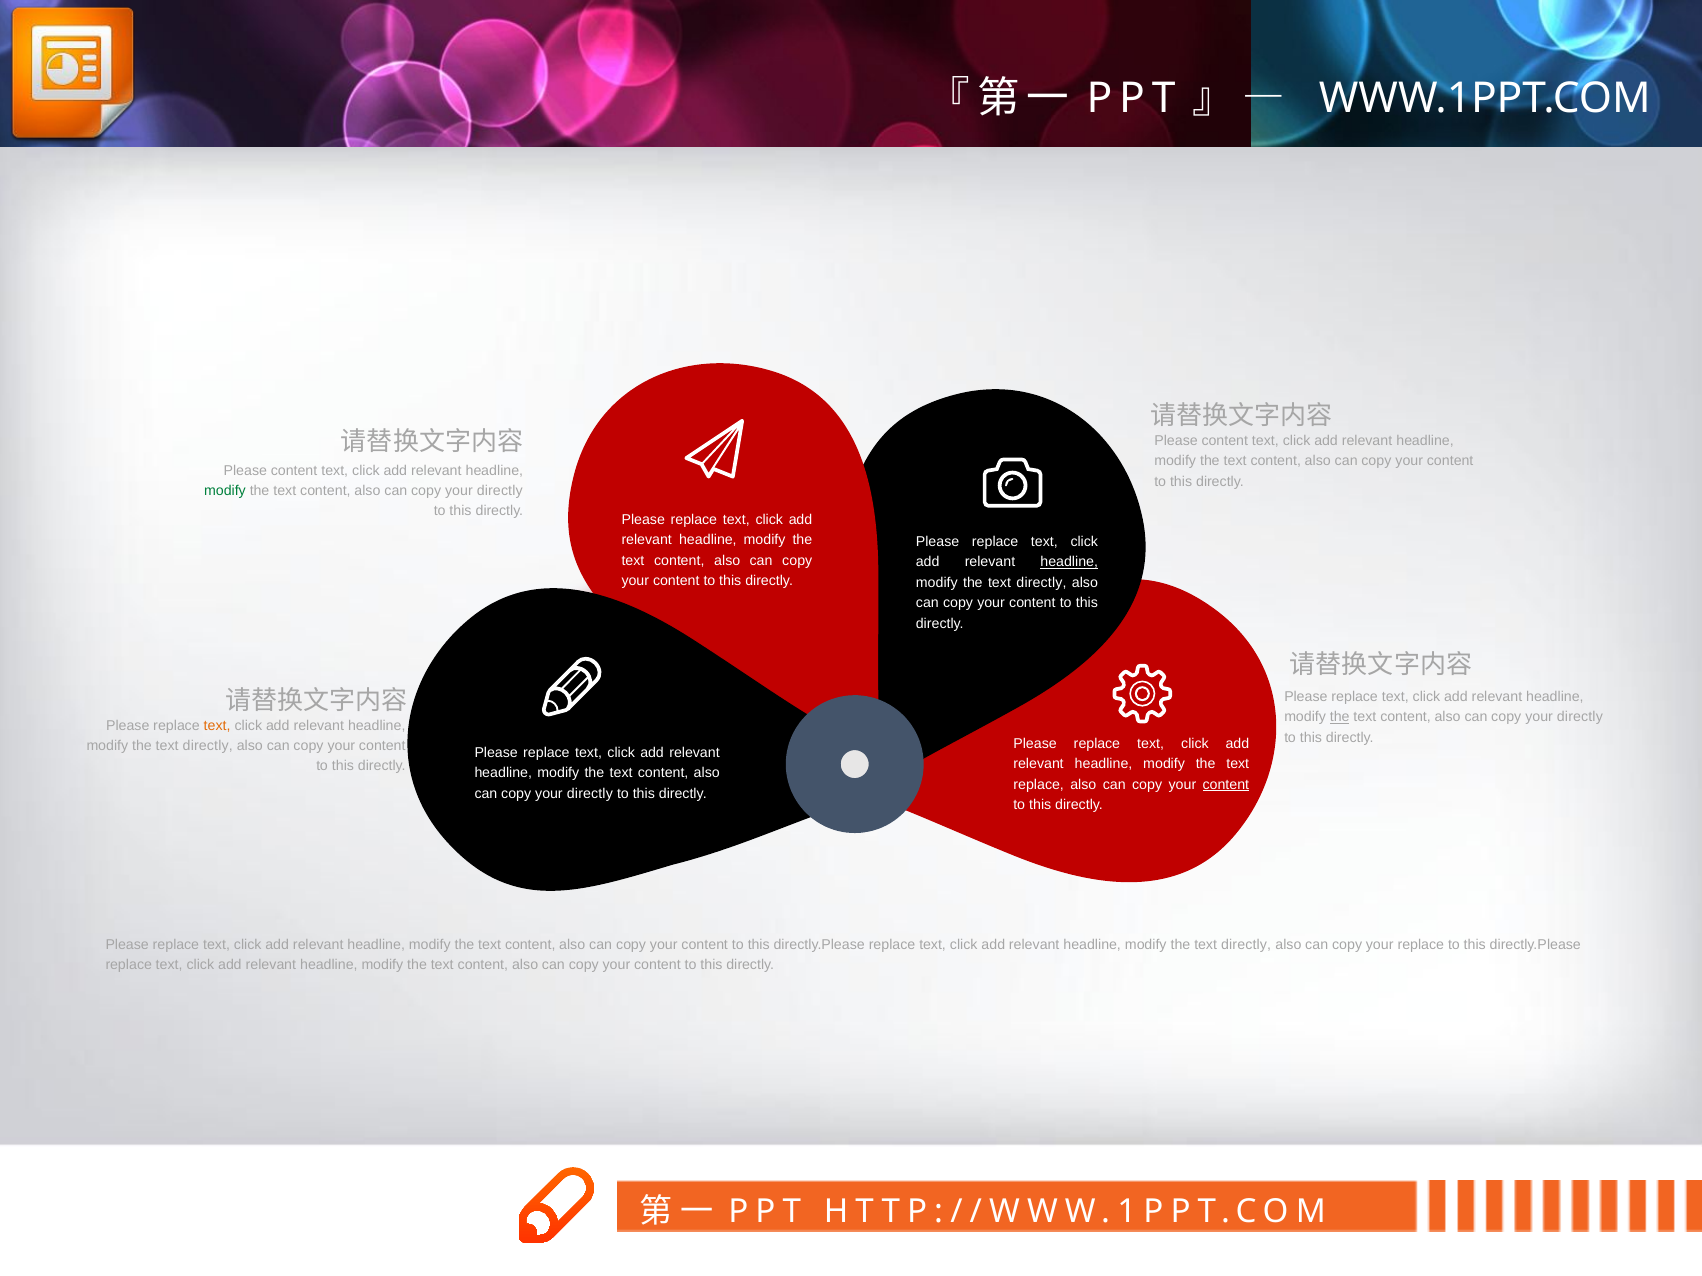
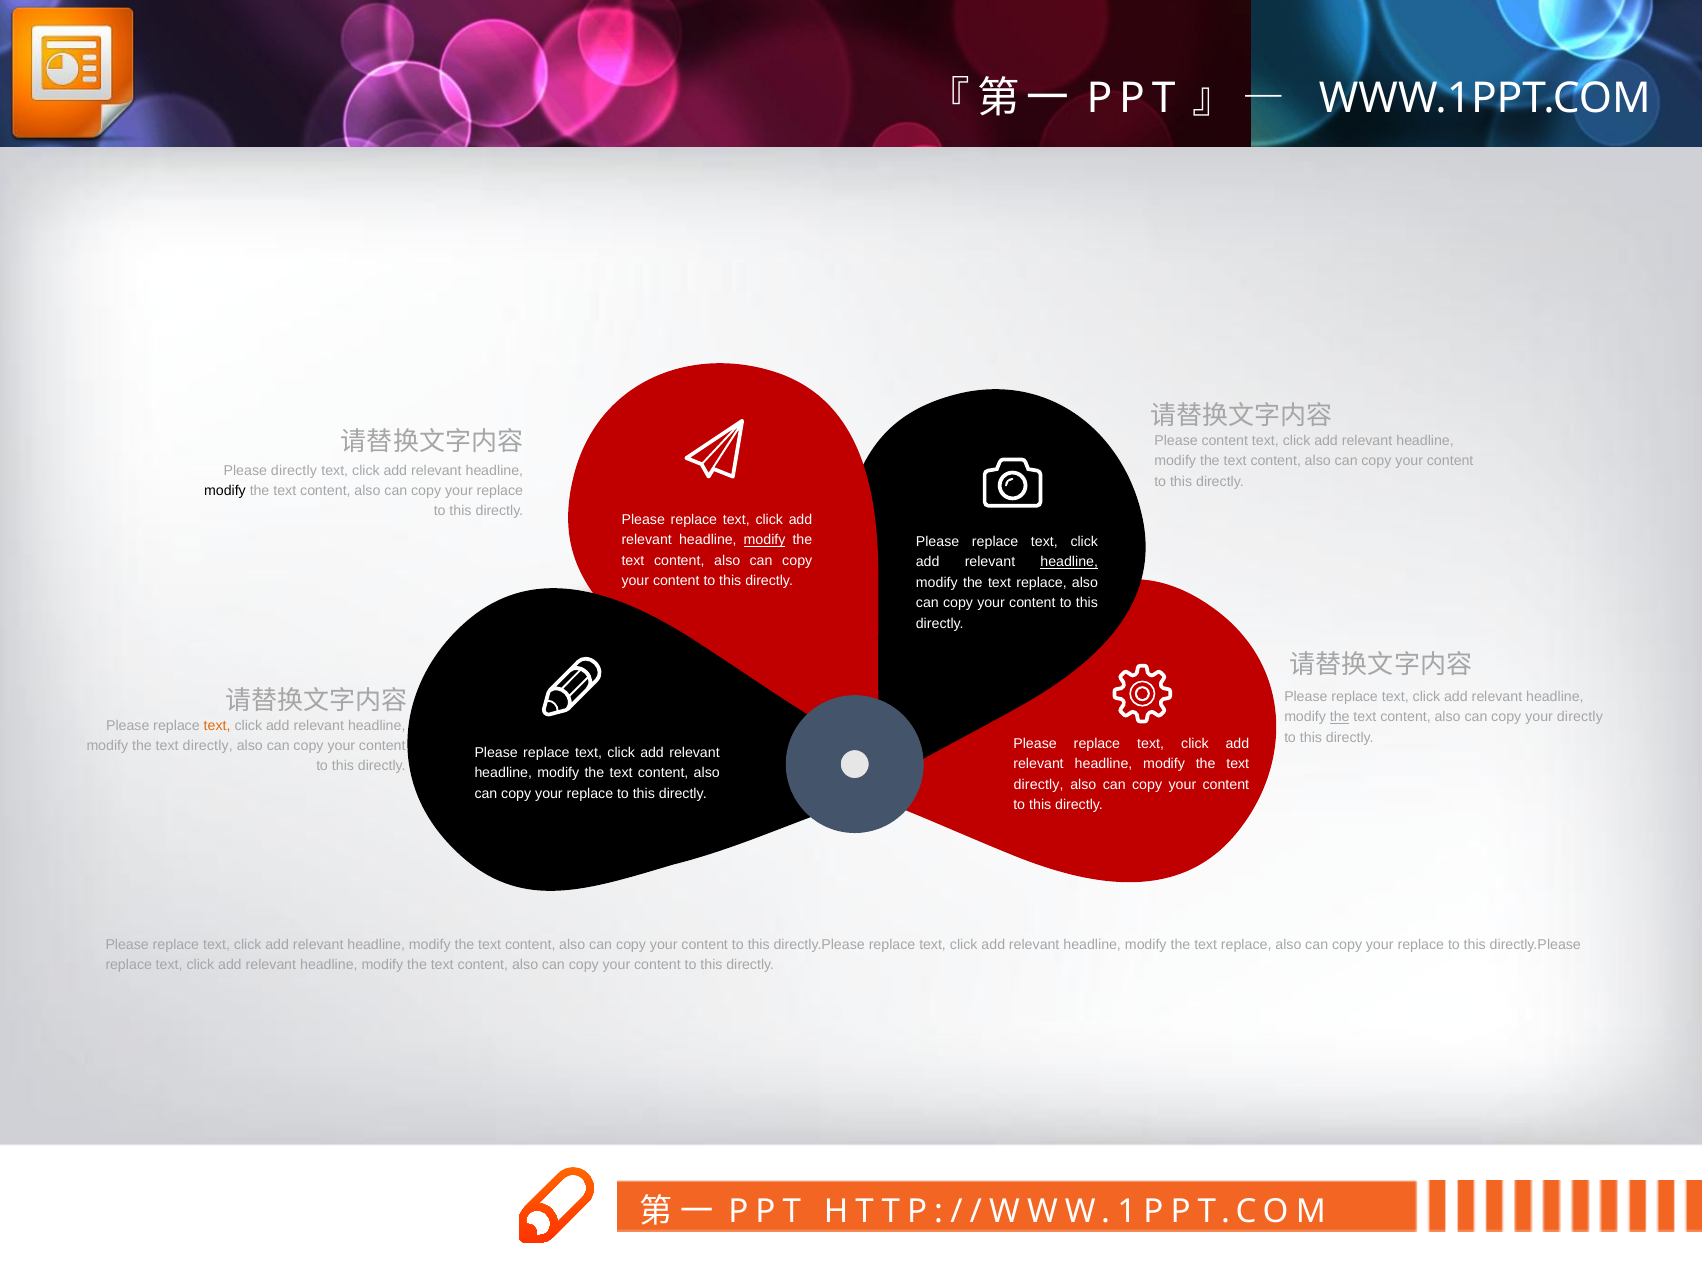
content at (294, 471): content -> directly
modify at (225, 491) colour: green -> black
directly at (500, 491): directly -> replace
modify at (765, 540) underline: none -> present
directly at (1041, 583): directly -> replace
replace at (1039, 785): replace -> directly
content at (1226, 785) underline: present -> none
directly at (590, 794): directly -> replace
directly at (1246, 945): directly -> replace
